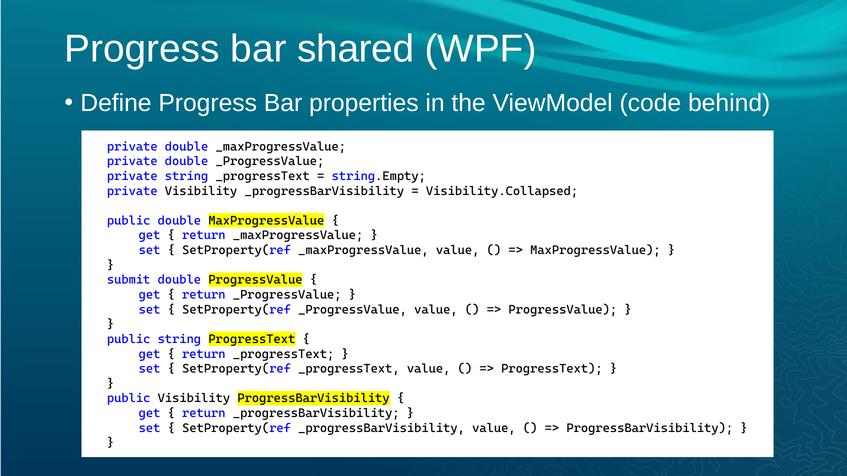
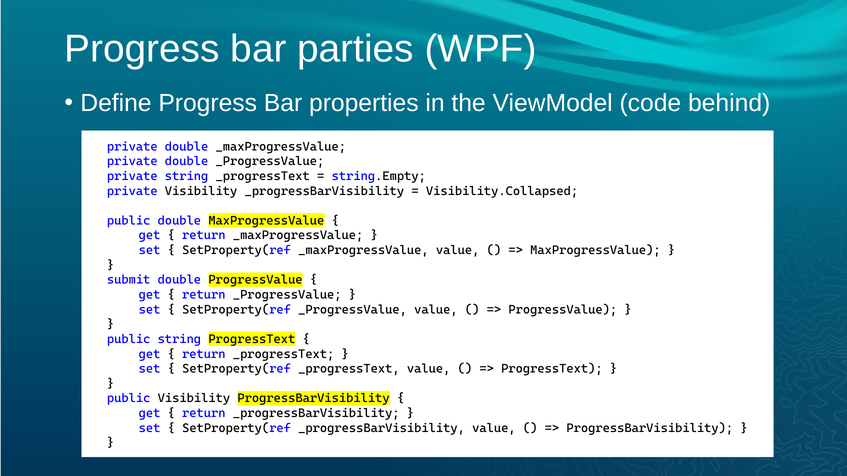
shared: shared -> parties
